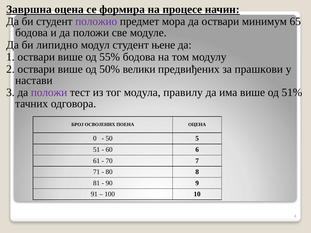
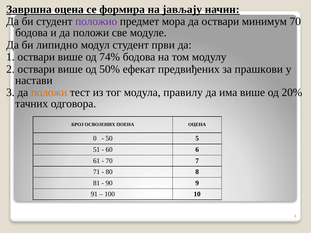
процесе: процесе -> јављају
минимум 65: 65 -> 70
њене: њене -> први
55%: 55% -> 74%
велики: велики -> ефекат
положи at (49, 93) colour: purple -> orange
51%: 51% -> 20%
